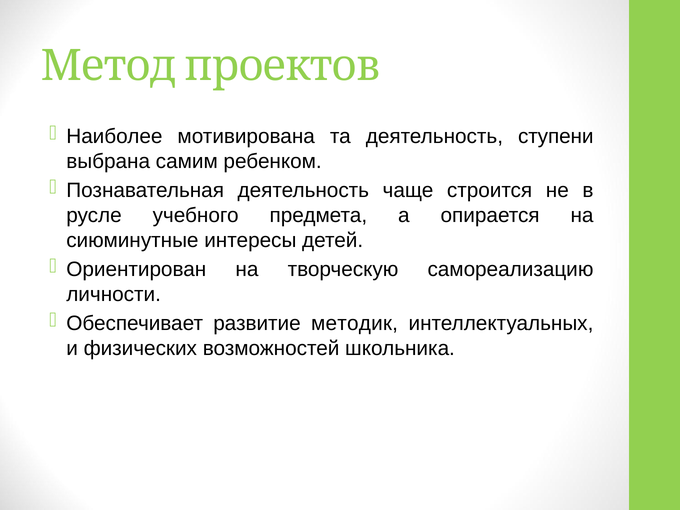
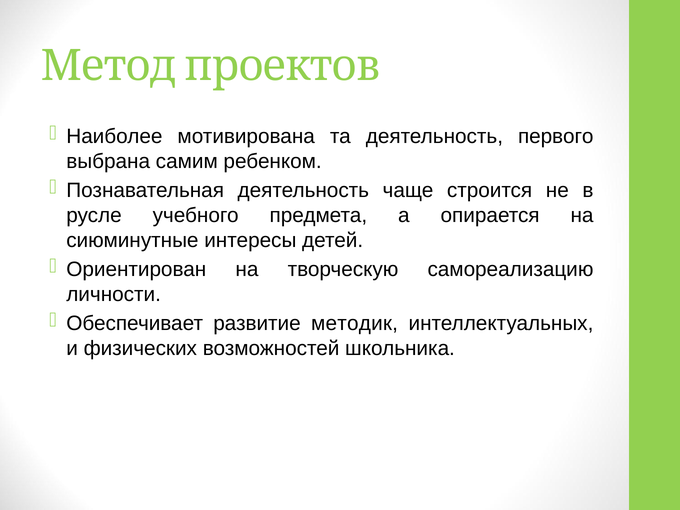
ступени: ступени -> первого
